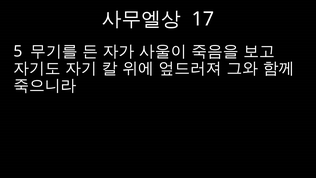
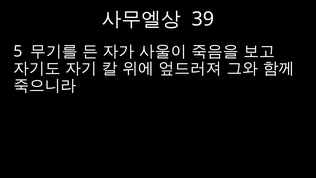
17: 17 -> 39
